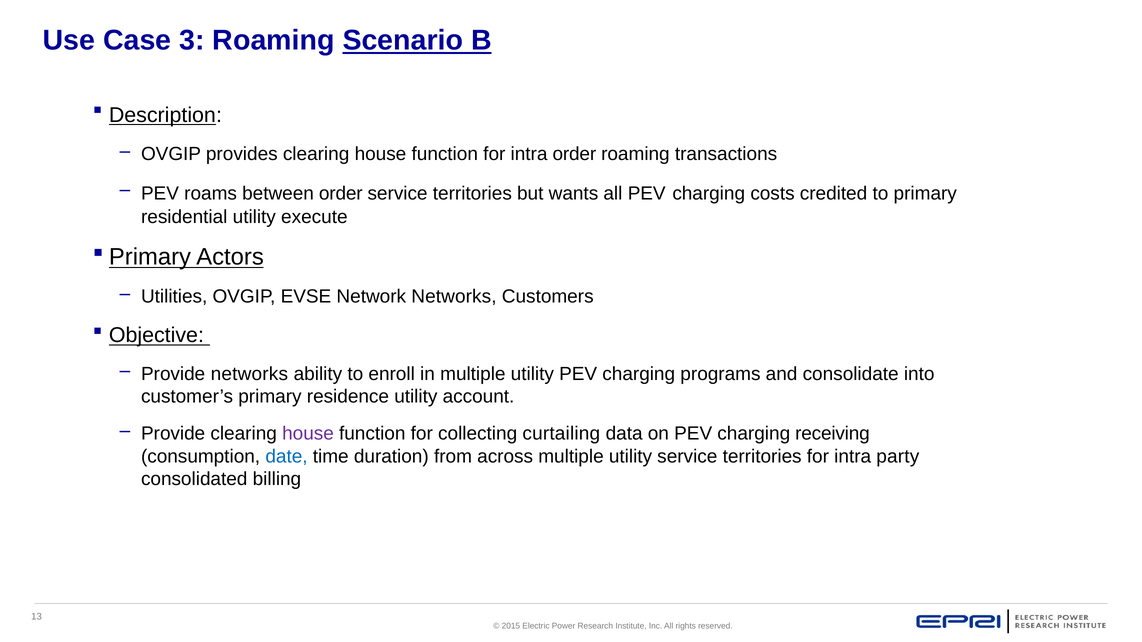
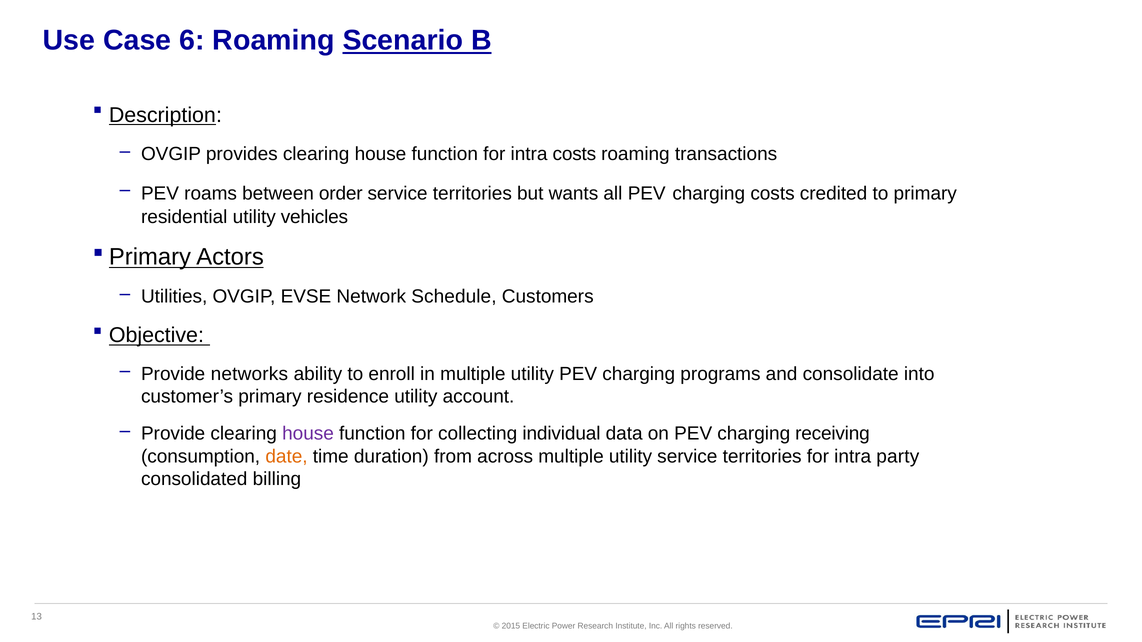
3: 3 -> 6
intra order: order -> costs
execute: execute -> vehicles
Network Networks: Networks -> Schedule
curtailing: curtailing -> individual
date colour: blue -> orange
